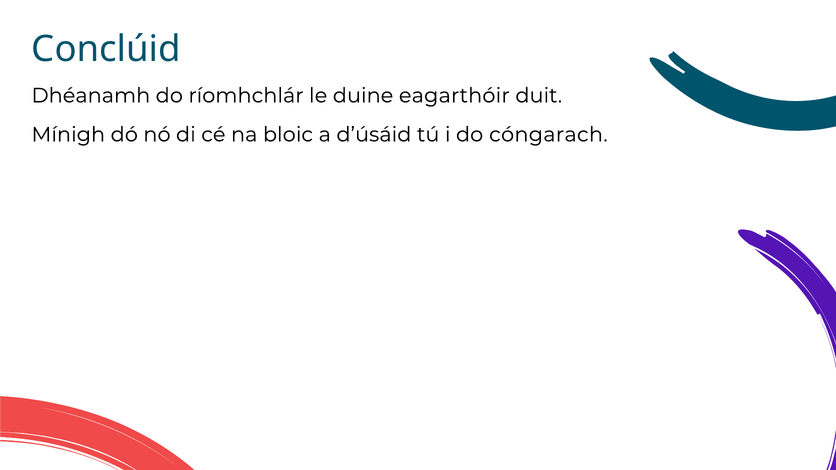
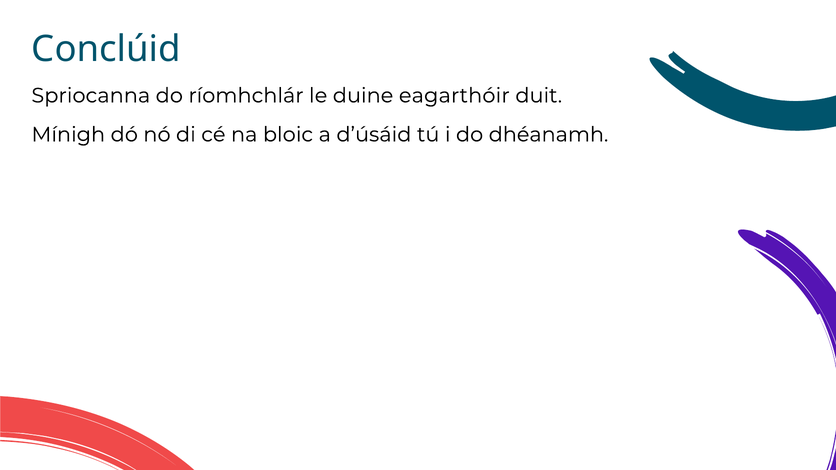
Dhéanamh: Dhéanamh -> Spriocanna
cóngarach: cóngarach -> dhéanamh
